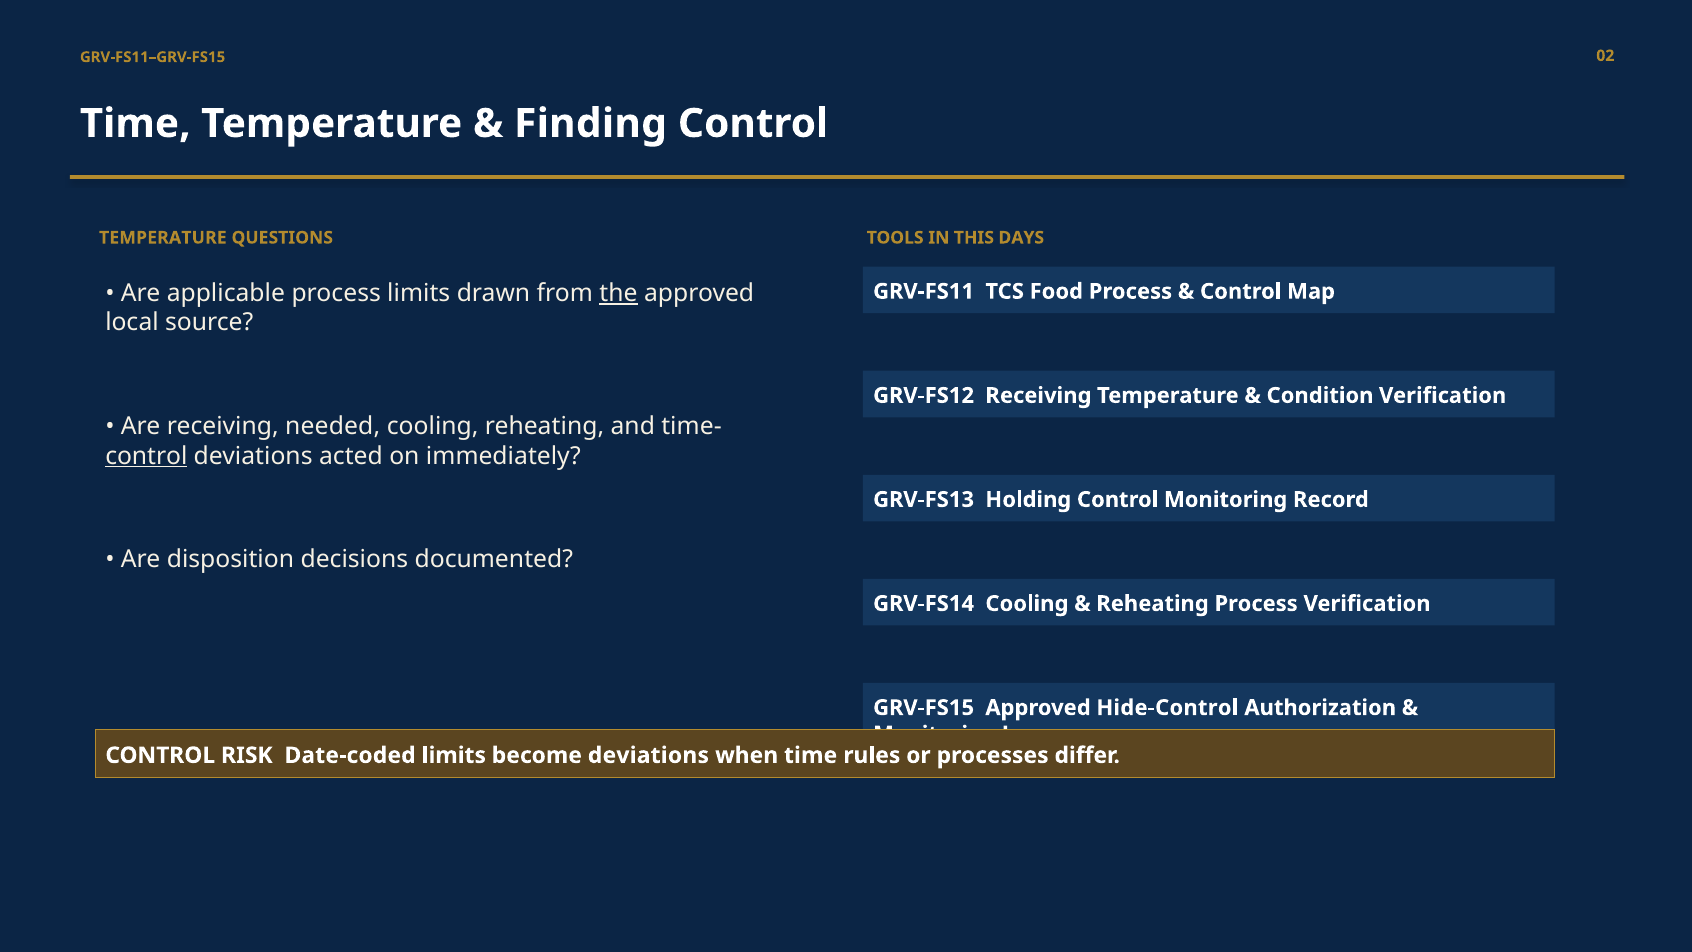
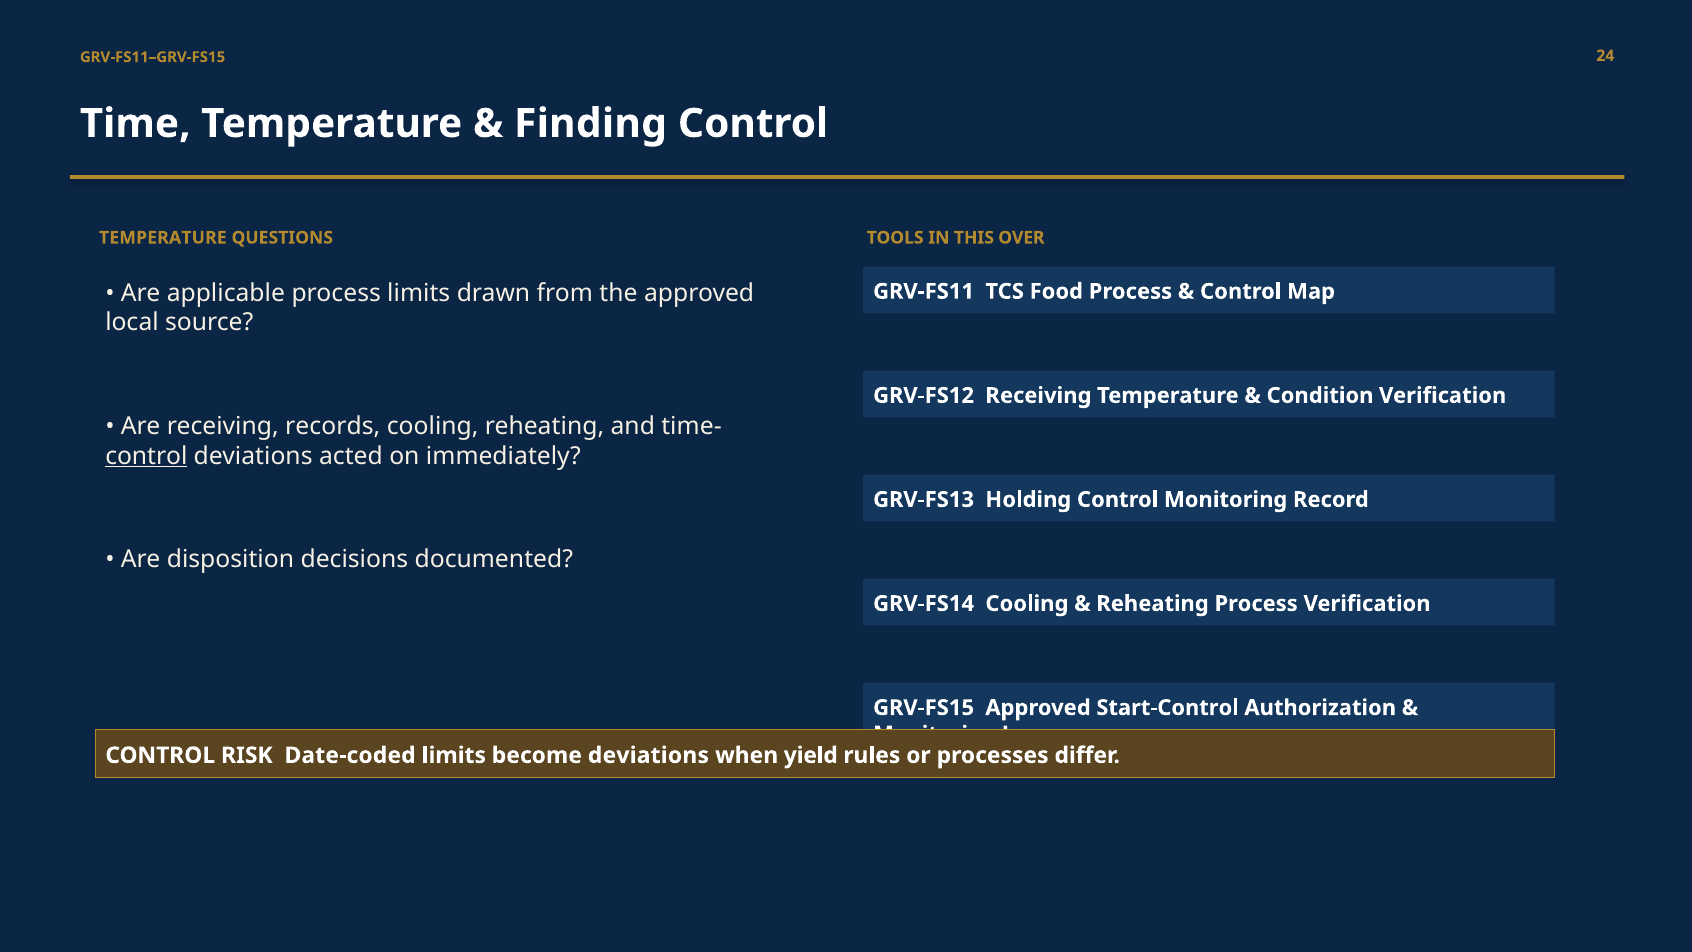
02: 02 -> 24
DAYS: DAYS -> OVER
the underline: present -> none
needed: needed -> records
Hide-Control: Hide-Control -> Start-Control
when time: time -> yield
